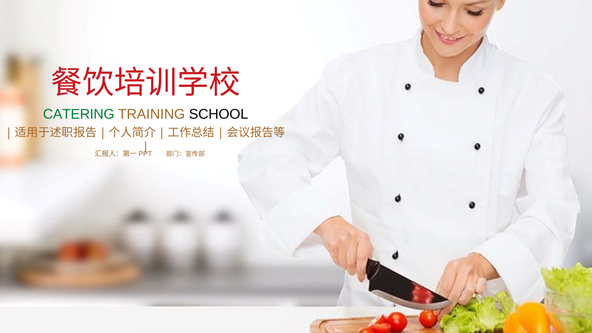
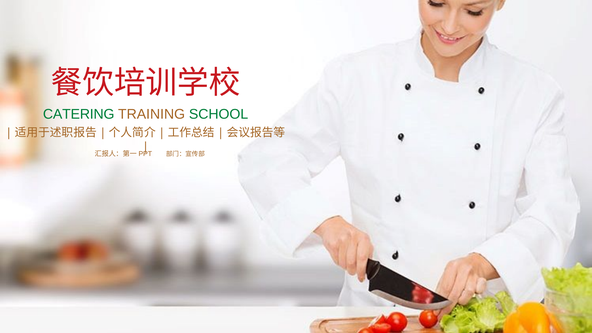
SCHOOL colour: black -> green
